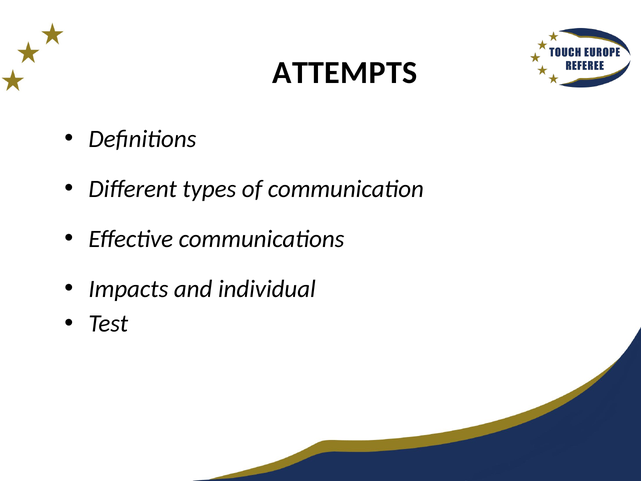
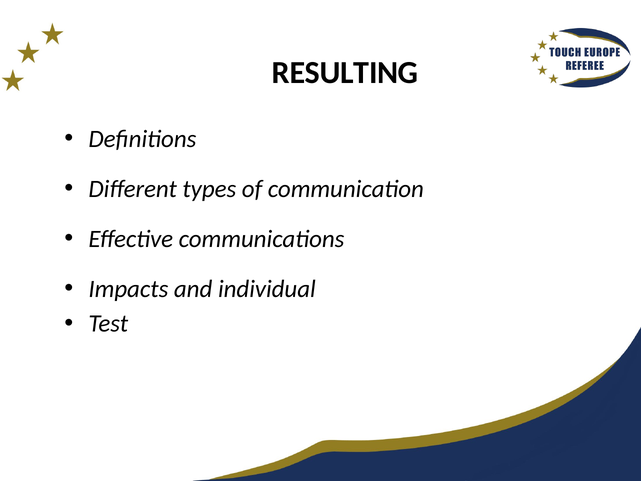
ATTEMPTS: ATTEMPTS -> RESULTING
